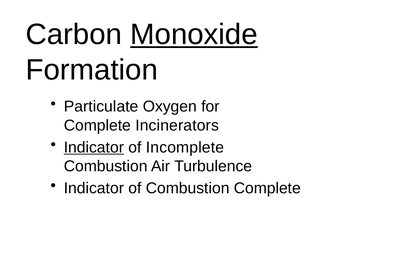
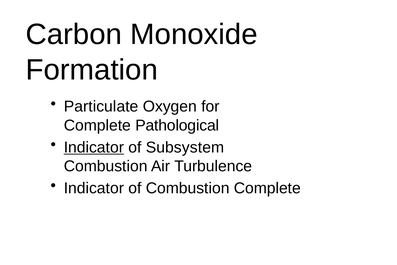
Monoxide underline: present -> none
Incinerators: Incinerators -> Pathological
Incomplete: Incomplete -> Subsystem
